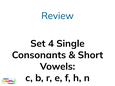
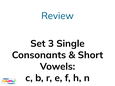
4: 4 -> 3
